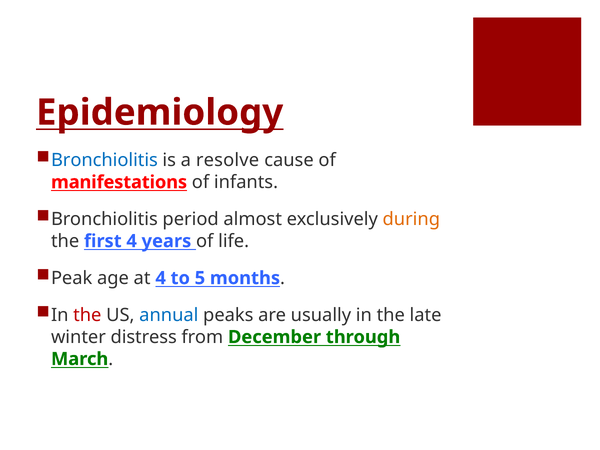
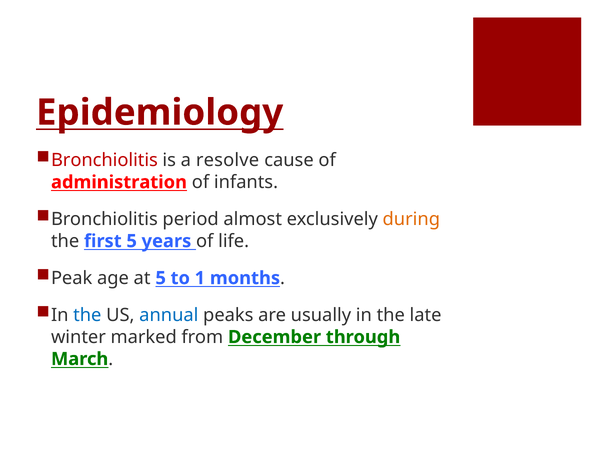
Bronchiolitis at (104, 160) colour: blue -> red
manifestations: manifestations -> administration
first 4: 4 -> 5
at 4: 4 -> 5
5: 5 -> 1
the at (87, 315) colour: red -> blue
distress: distress -> marked
